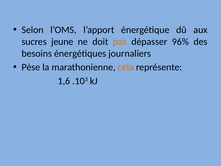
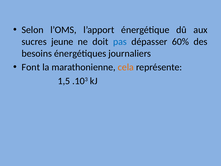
pas colour: orange -> blue
96%: 96% -> 60%
Pèse: Pèse -> Font
1,6: 1,6 -> 1,5
